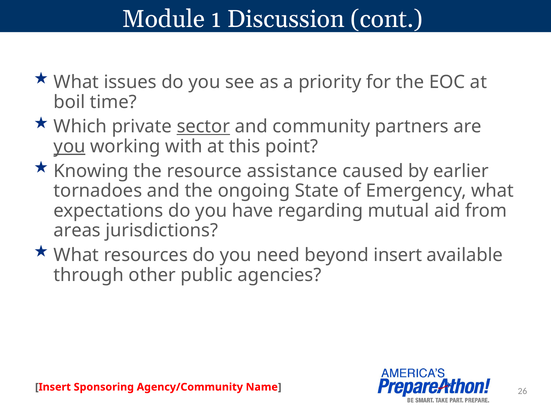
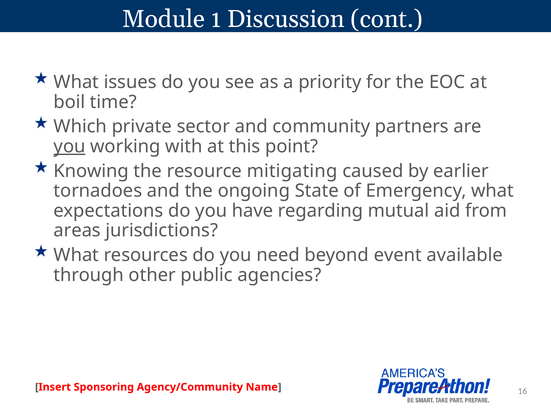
sector underline: present -> none
assistance: assistance -> mitigating
beyond insert: insert -> event
26: 26 -> 16
